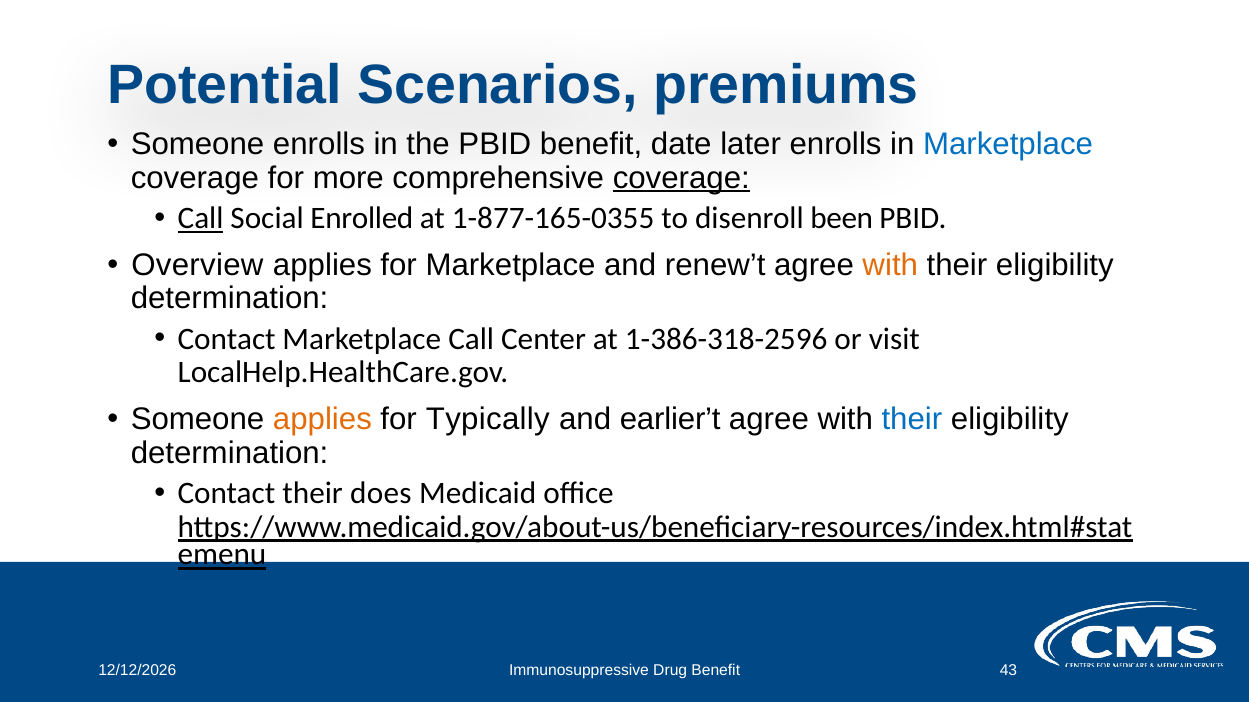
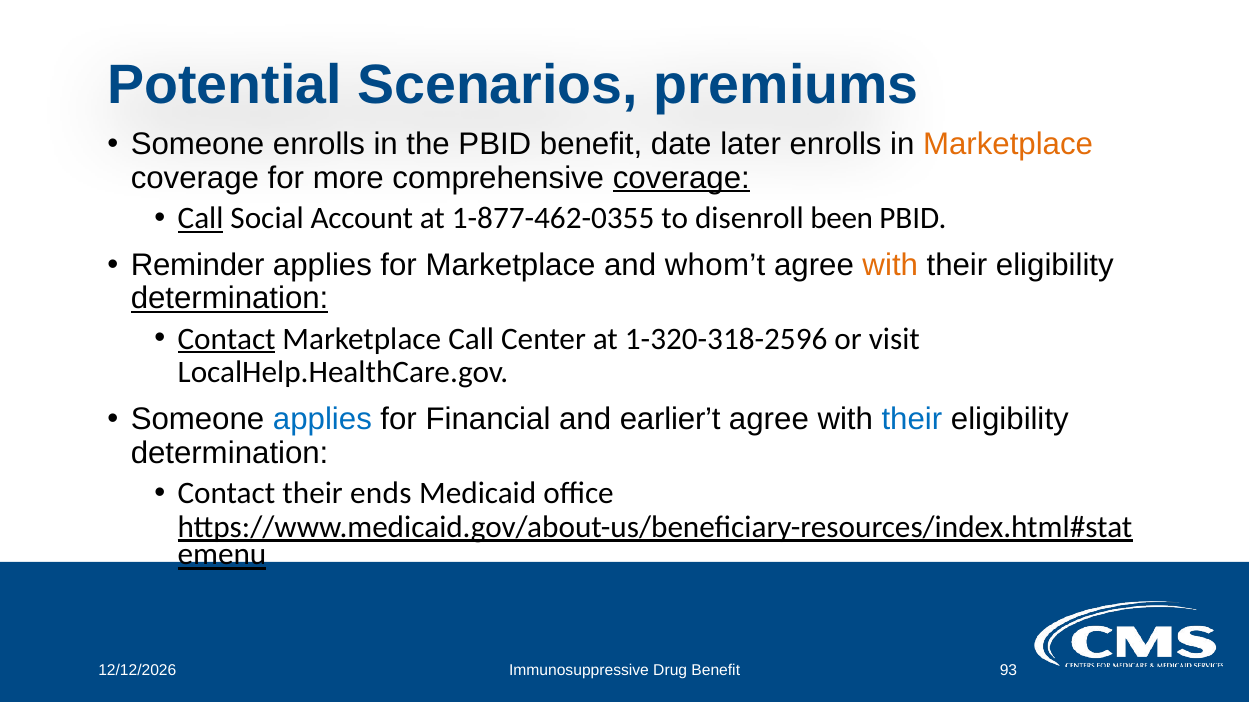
Marketplace at (1008, 144) colour: blue -> orange
Enrolled: Enrolled -> Account
1-877-165-0355: 1-877-165-0355 -> 1-877-462-0355
Overview: Overview -> Reminder
renew’t: renew’t -> whom’t
determination at (230, 299) underline: none -> present
Contact at (227, 339) underline: none -> present
1-386-318-2596: 1-386-318-2596 -> 1-320-318-2596
applies at (322, 420) colour: orange -> blue
Typically: Typically -> Financial
does: does -> ends
43: 43 -> 93
